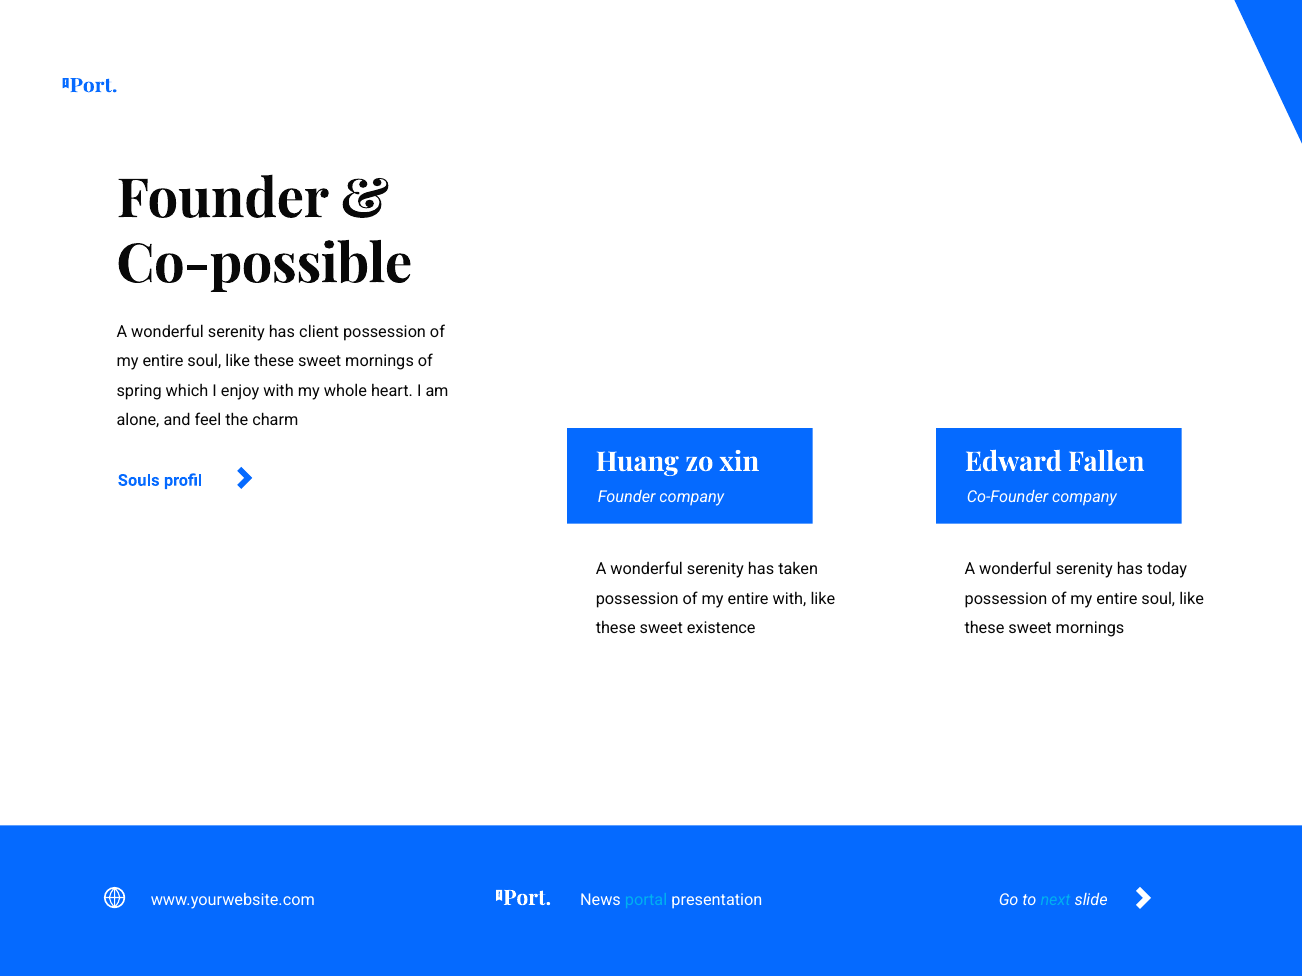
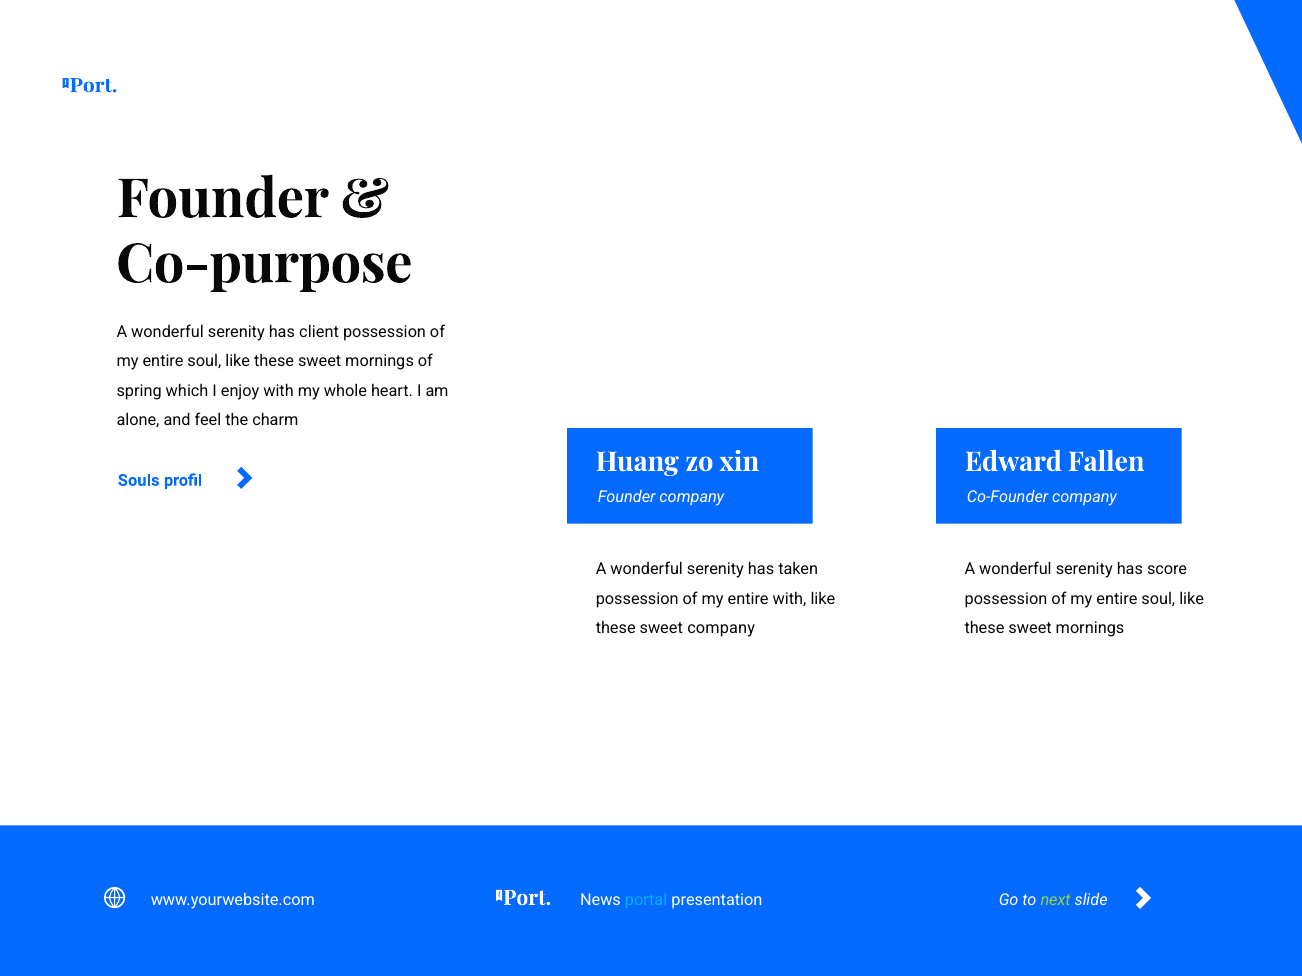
Co-possible: Co-possible -> Co-purpose
today: today -> score
sweet existence: existence -> company
next colour: light blue -> light green
